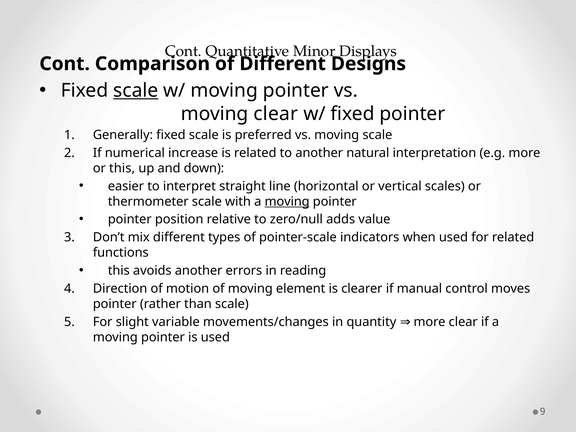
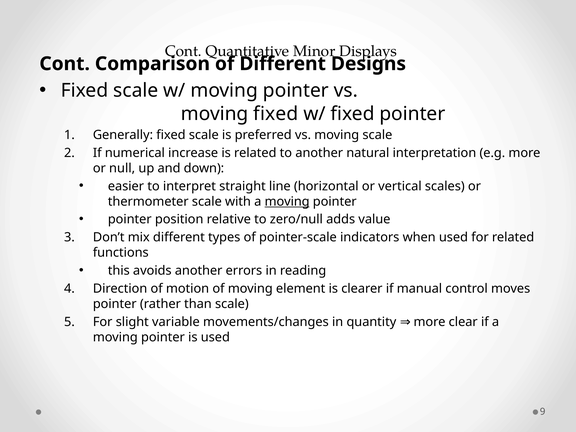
scale at (136, 91) underline: present -> none
moving clear: clear -> fixed
or this: this -> null
